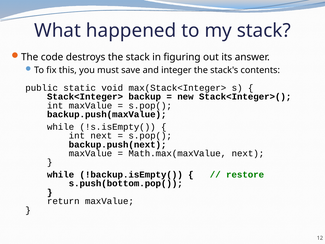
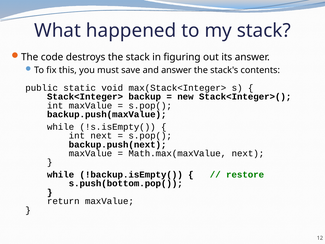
and integer: integer -> answer
